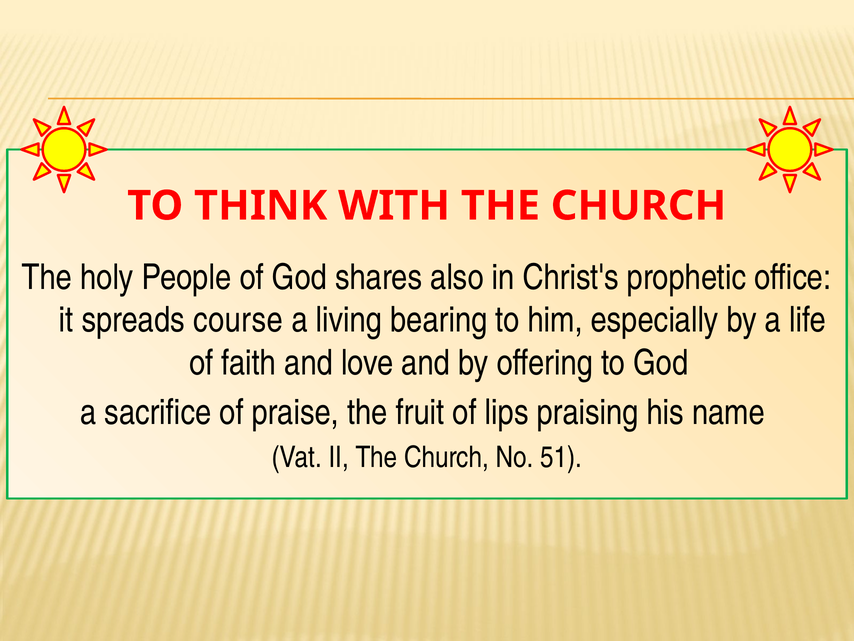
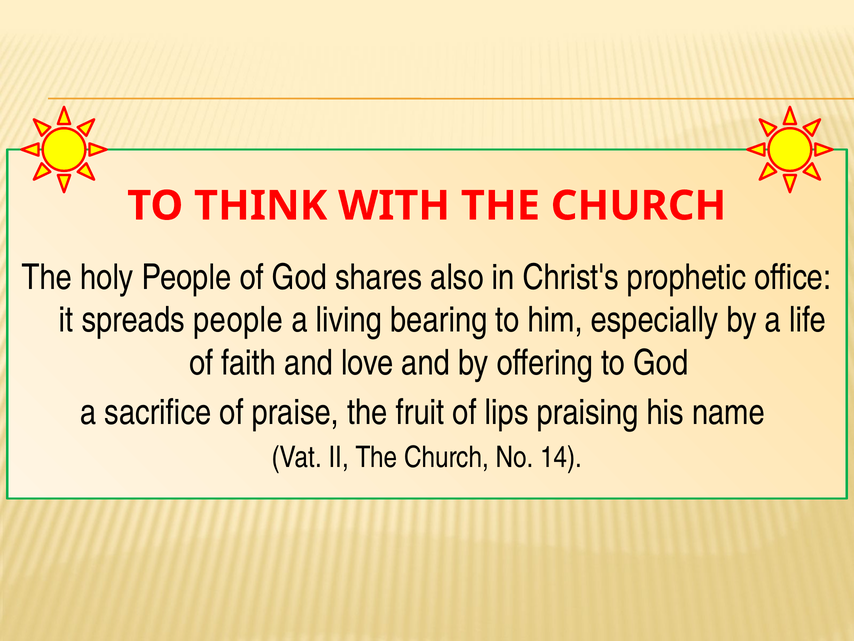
spreads course: course -> people
51: 51 -> 14
